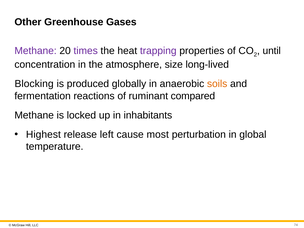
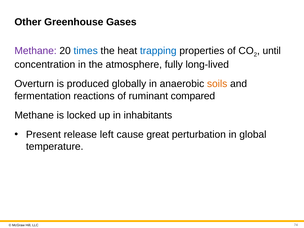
times colour: purple -> blue
trapping colour: purple -> blue
size: size -> fully
Blocking: Blocking -> Overturn
Highest: Highest -> Present
most: most -> great
